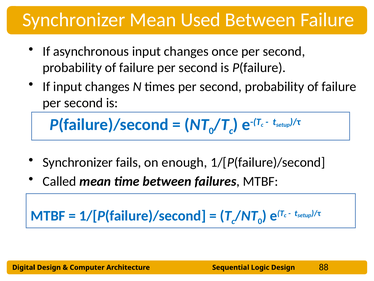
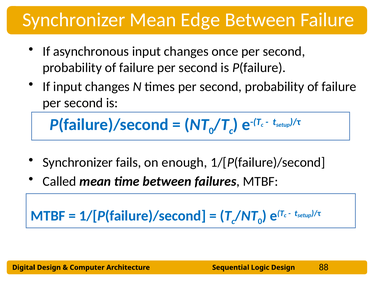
Used: Used -> Edge
